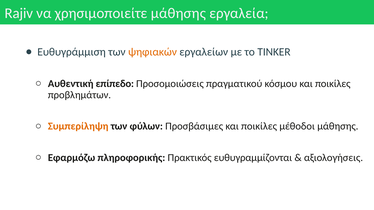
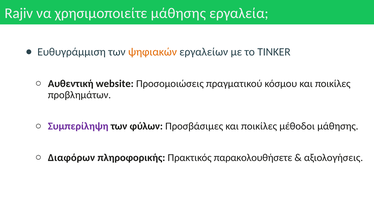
επίπεδο: επίπεδο -> website
Συμπερίληψη colour: orange -> purple
Εφαρμόζω: Εφαρμόζω -> Διαφόρων
ευθυγραμμίζονται: ευθυγραμμίζονται -> παρακολουθήσετε
